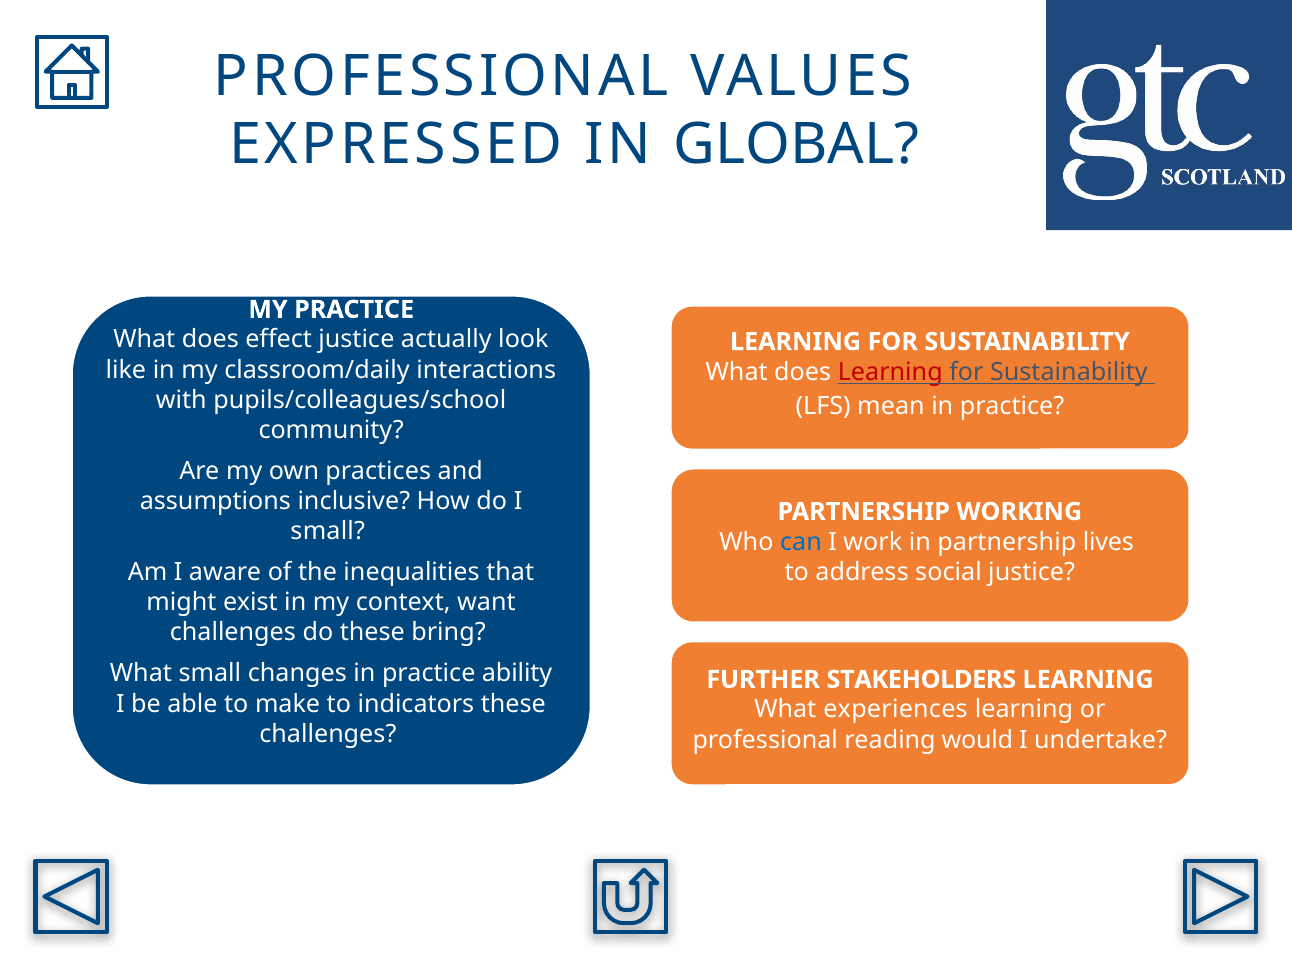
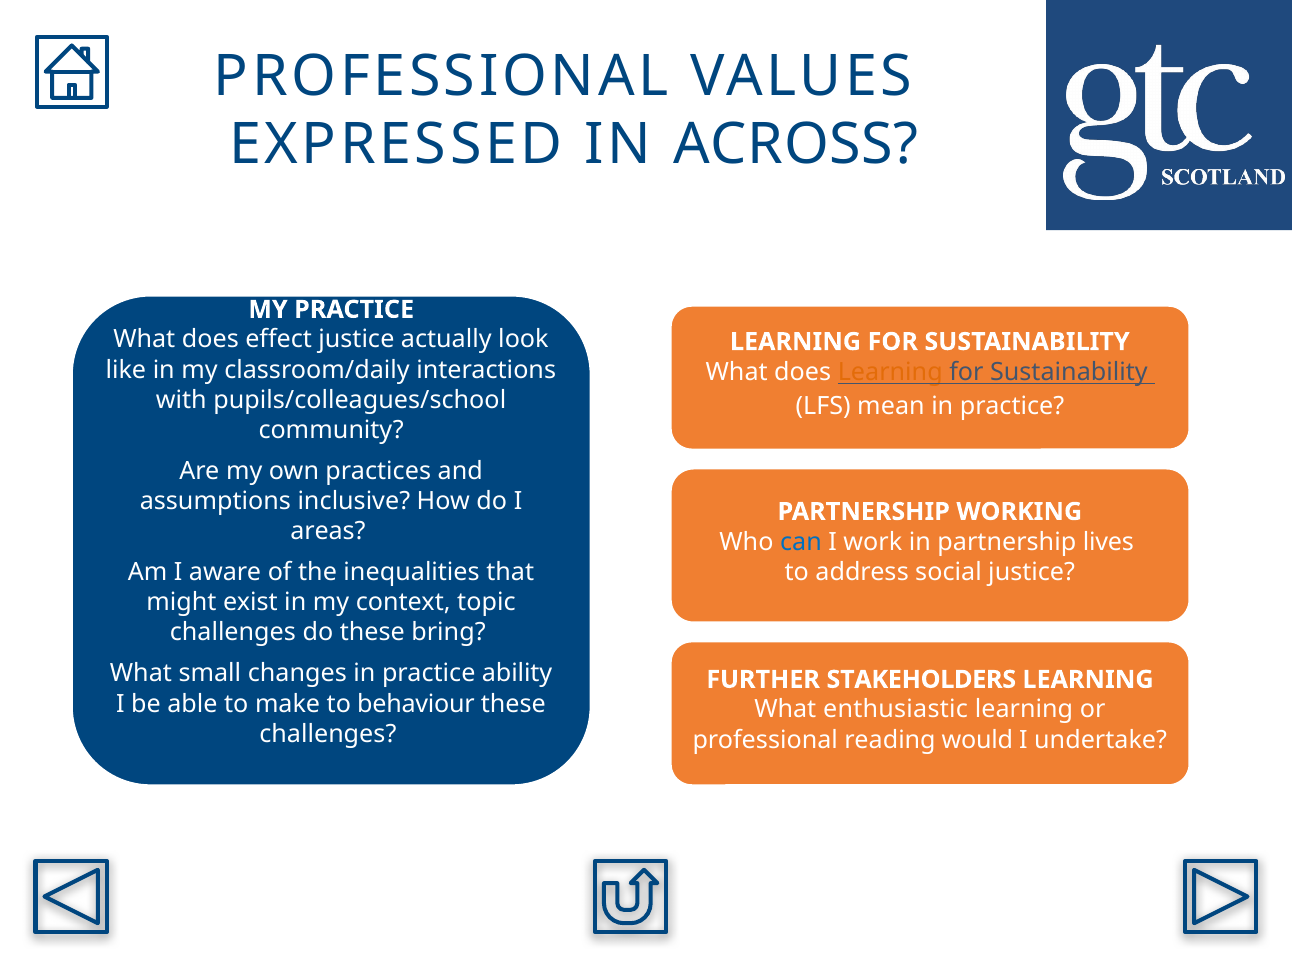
GLOBAL: GLOBAL -> ACROSS
Learning at (890, 372) colour: red -> orange
small at (328, 531): small -> areas
want: want -> topic
indicators: indicators -> behaviour
experiences: experiences -> enthusiastic
